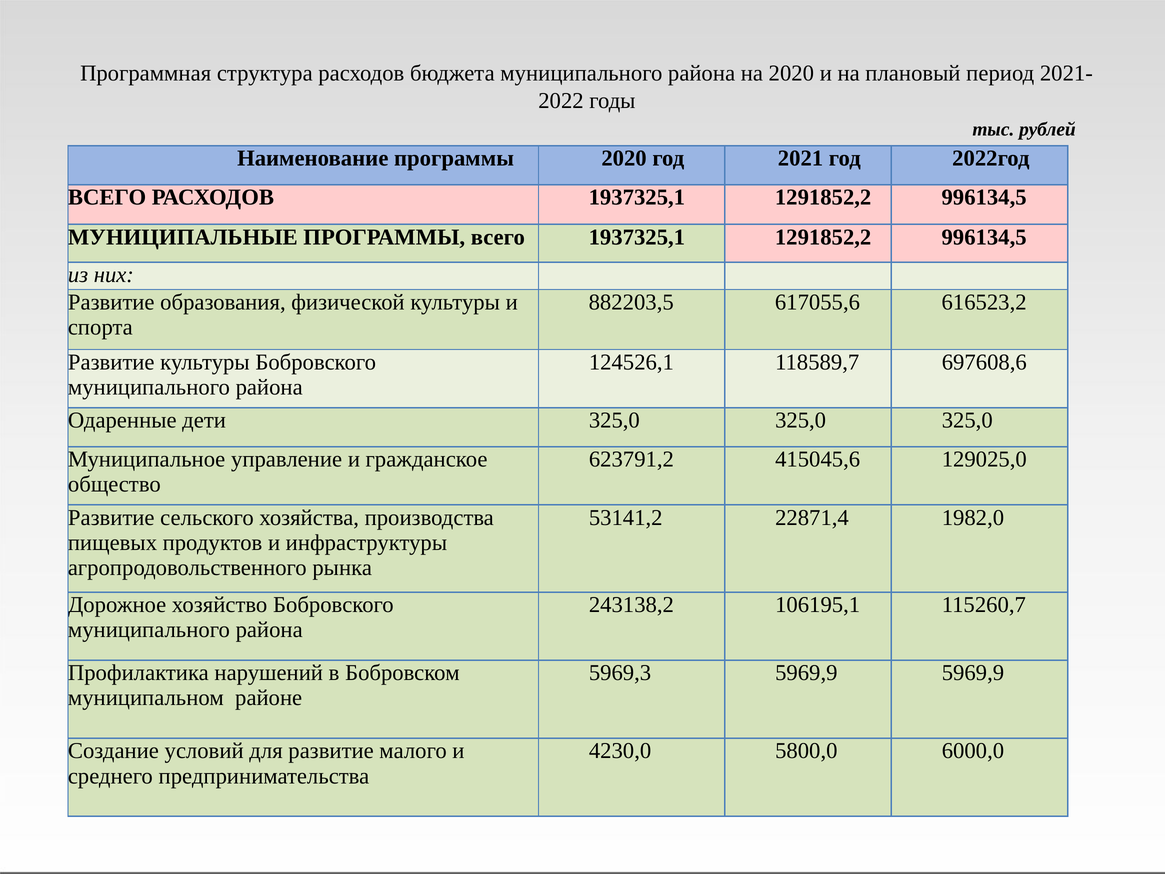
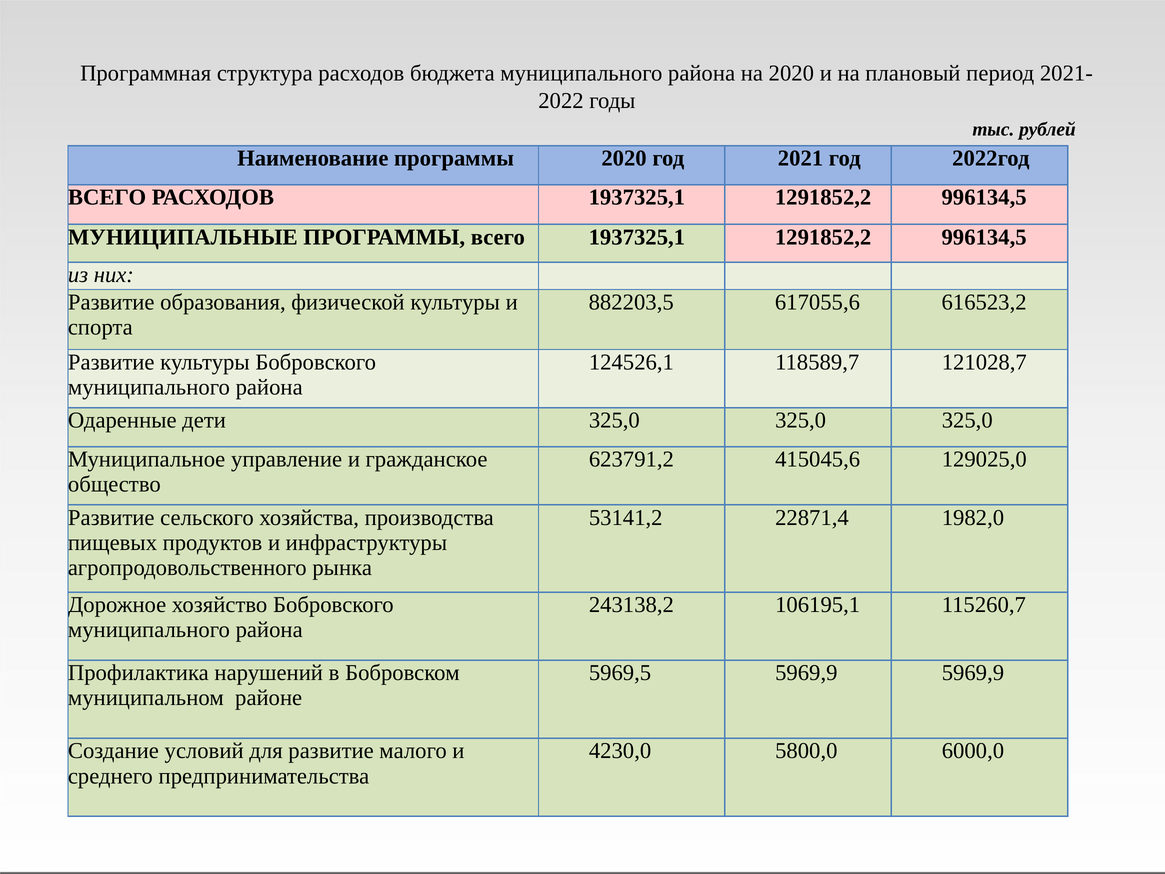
697608,6: 697608,6 -> 121028,7
5969,3: 5969,3 -> 5969,5
